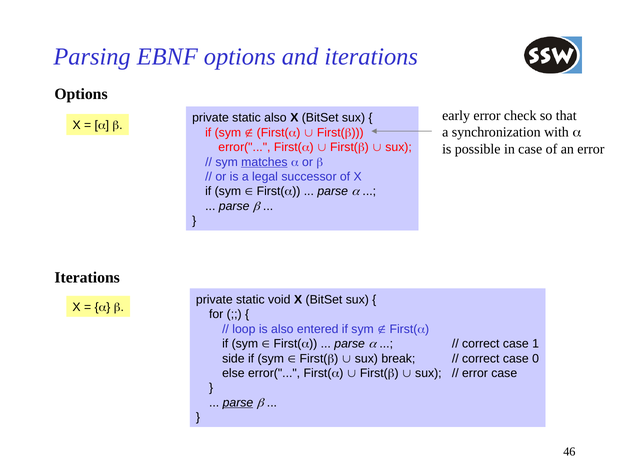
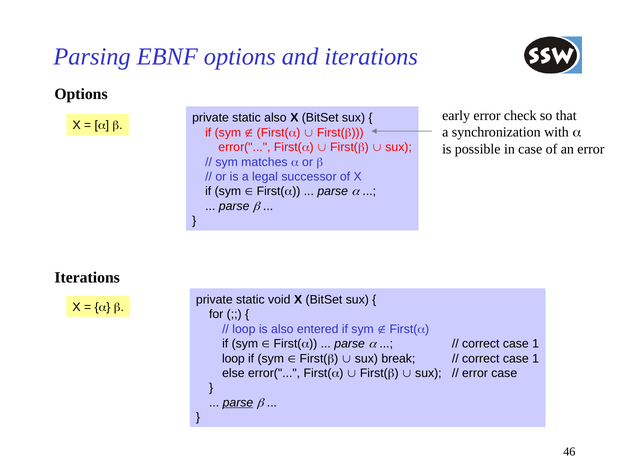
matches underline: present -> none
side at (233, 358): side -> loop
0 at (536, 358): 0 -> 1
